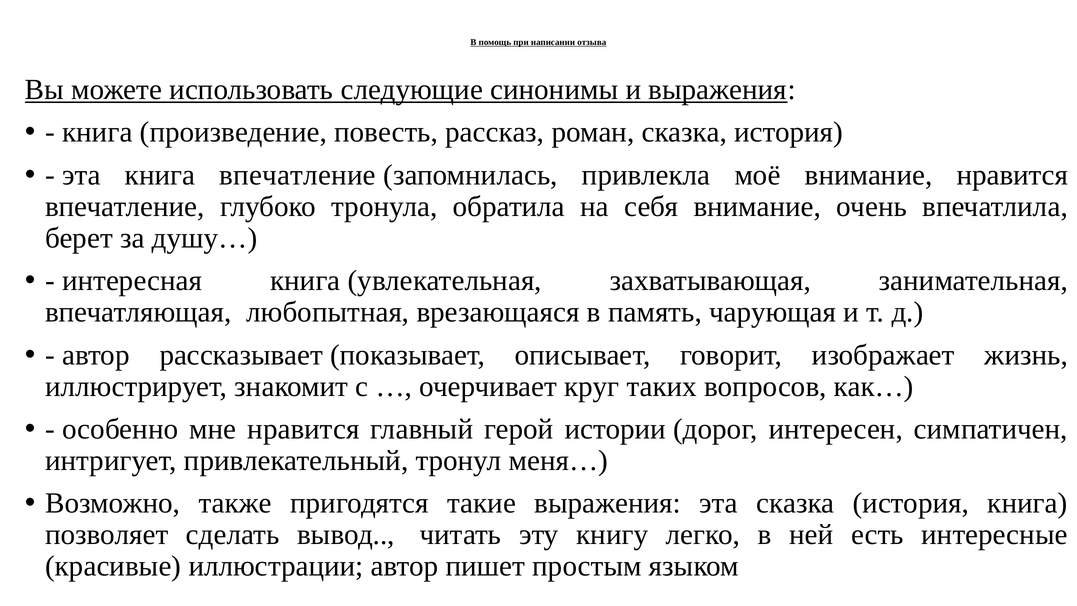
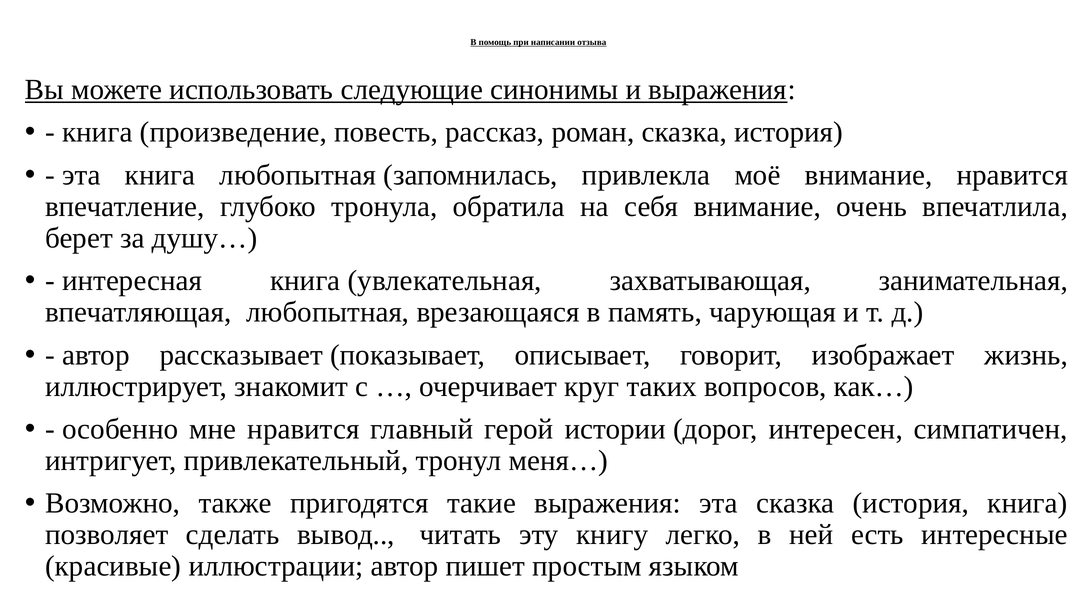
книга впечатление: впечатление -> любопытная
